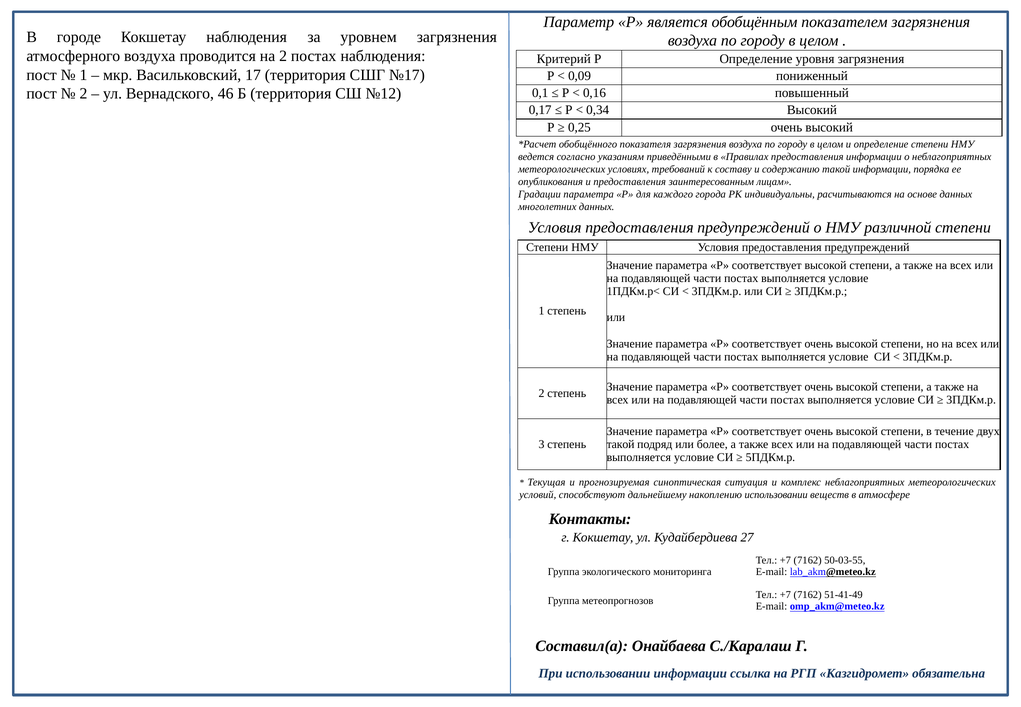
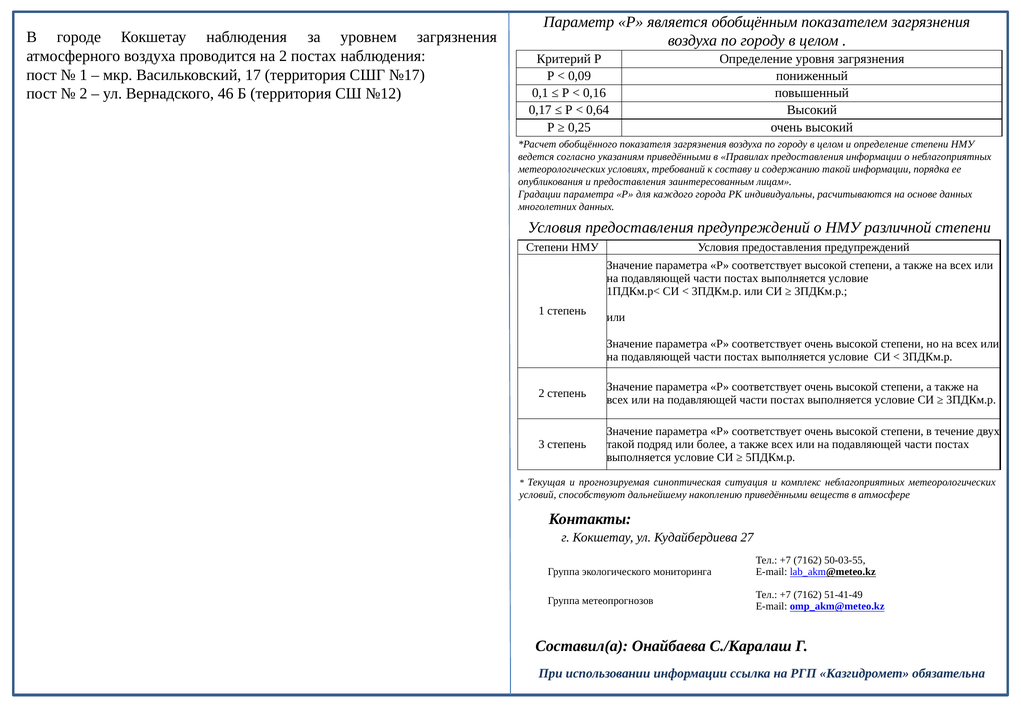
0,34: 0,34 -> 0,64
накоплению использовании: использовании -> приведёнными
